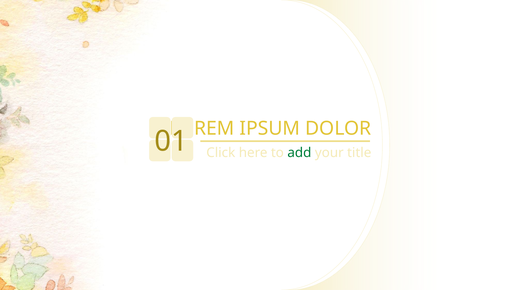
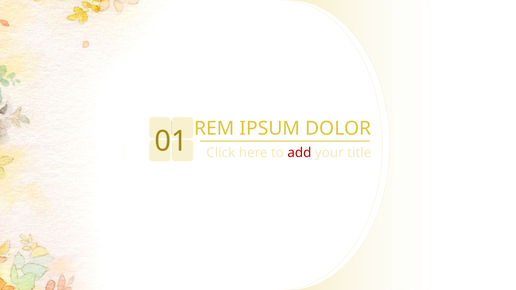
add colour: green -> red
